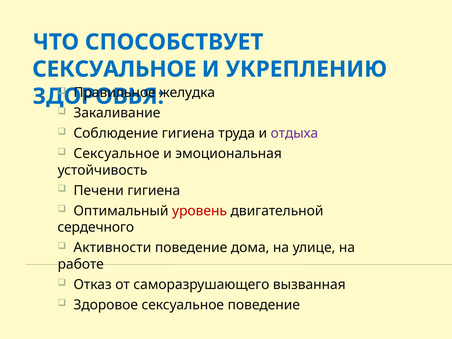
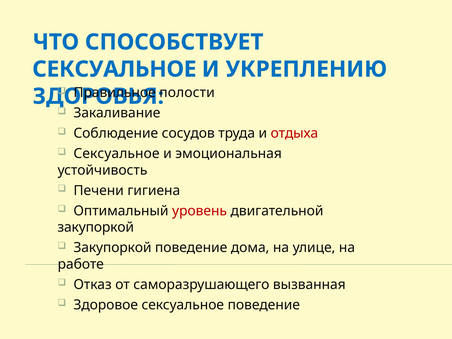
желудка: желудка -> полости
Соблюдение гигиена: гигиена -> сосудов
отдыха colour: purple -> red
сердечного at (96, 227): сердечного -> закупоркой
Активности at (112, 248): Активности -> Закупоркой
